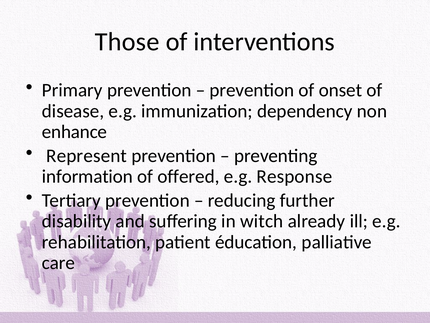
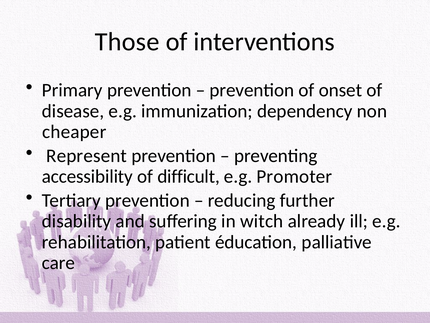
enhance: enhance -> cheaper
information: information -> accessibility
offered: offered -> difficult
Response: Response -> Promoter
